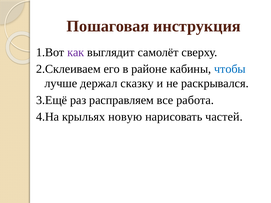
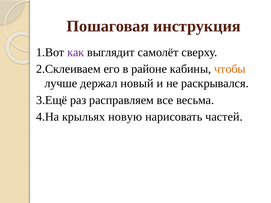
чтобы colour: blue -> orange
сказку: сказку -> новый
работа: работа -> весьма
